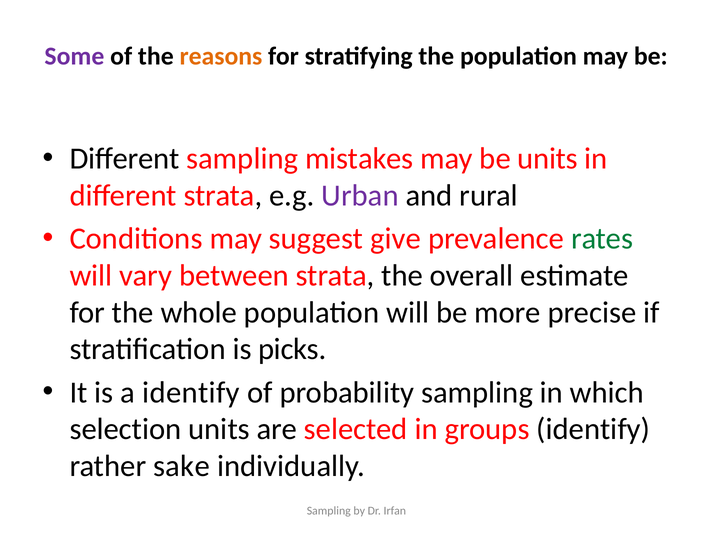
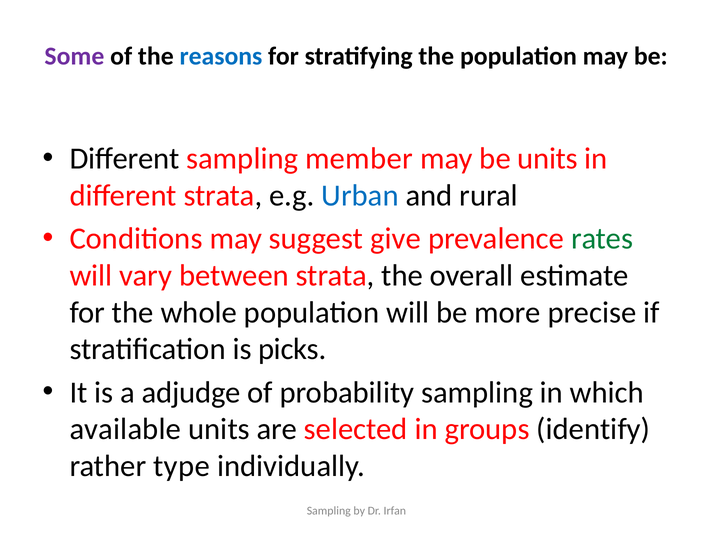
reasons colour: orange -> blue
mistakes: mistakes -> member
Urban colour: purple -> blue
a identify: identify -> adjudge
selection: selection -> available
sake: sake -> type
